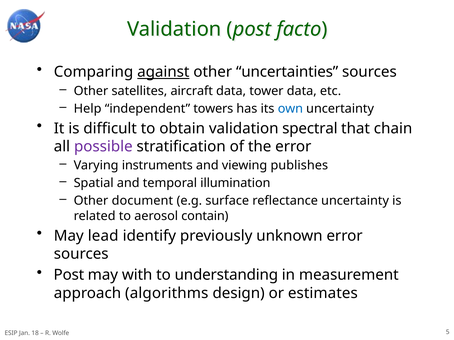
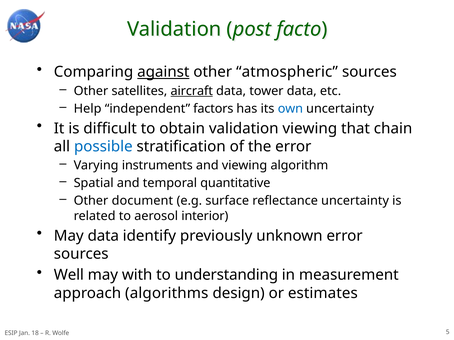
uncertainties: uncertainties -> atmospheric
aircraft underline: none -> present
towers: towers -> factors
validation spectral: spectral -> viewing
possible colour: purple -> blue
publishes: publishes -> algorithm
illumination: illumination -> quantitative
contain: contain -> interior
May lead: lead -> data
Post at (69, 275): Post -> Well
